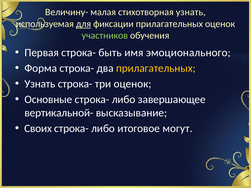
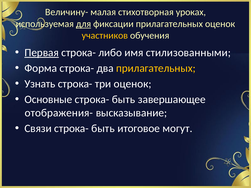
стихотворная узнать: узнать -> уроках
участников colour: light green -> yellow
Первая underline: none -> present
быть: быть -> либо
эмоционального: эмоционального -> стилизованными
либо at (124, 100): либо -> быть
вертикальной-: вертикальной- -> отображения-
Своих: Своих -> Связи
либо at (103, 129): либо -> быть
